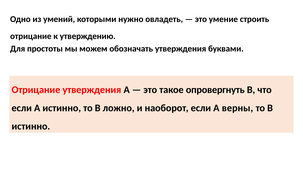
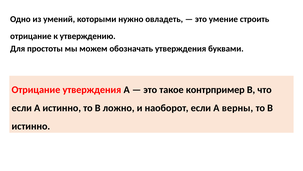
опровергнуть: опровергнуть -> контрпример
